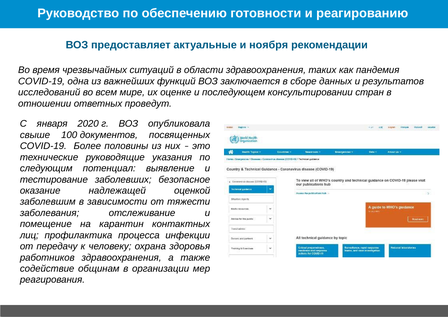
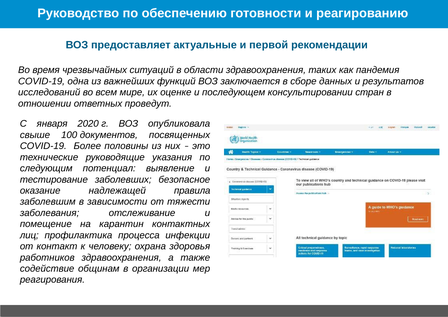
ноября: ноября -> первой
оценкой: оценкой -> правила
передачу: передачу -> контакт
